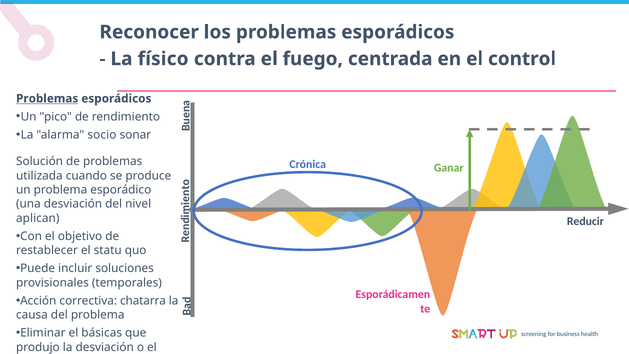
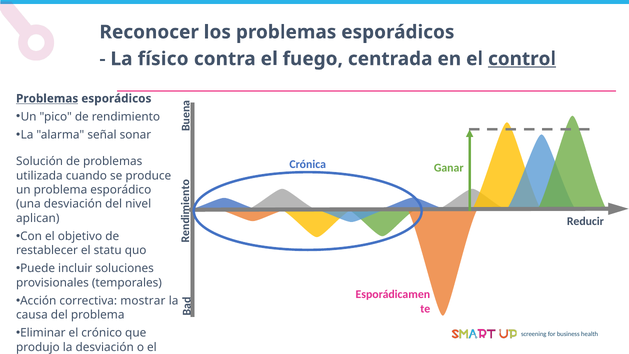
control at (522, 59) underline: none -> present
socio: socio -> señal
chatarra: chatarra -> mostrar
básicas: básicas -> crónico
